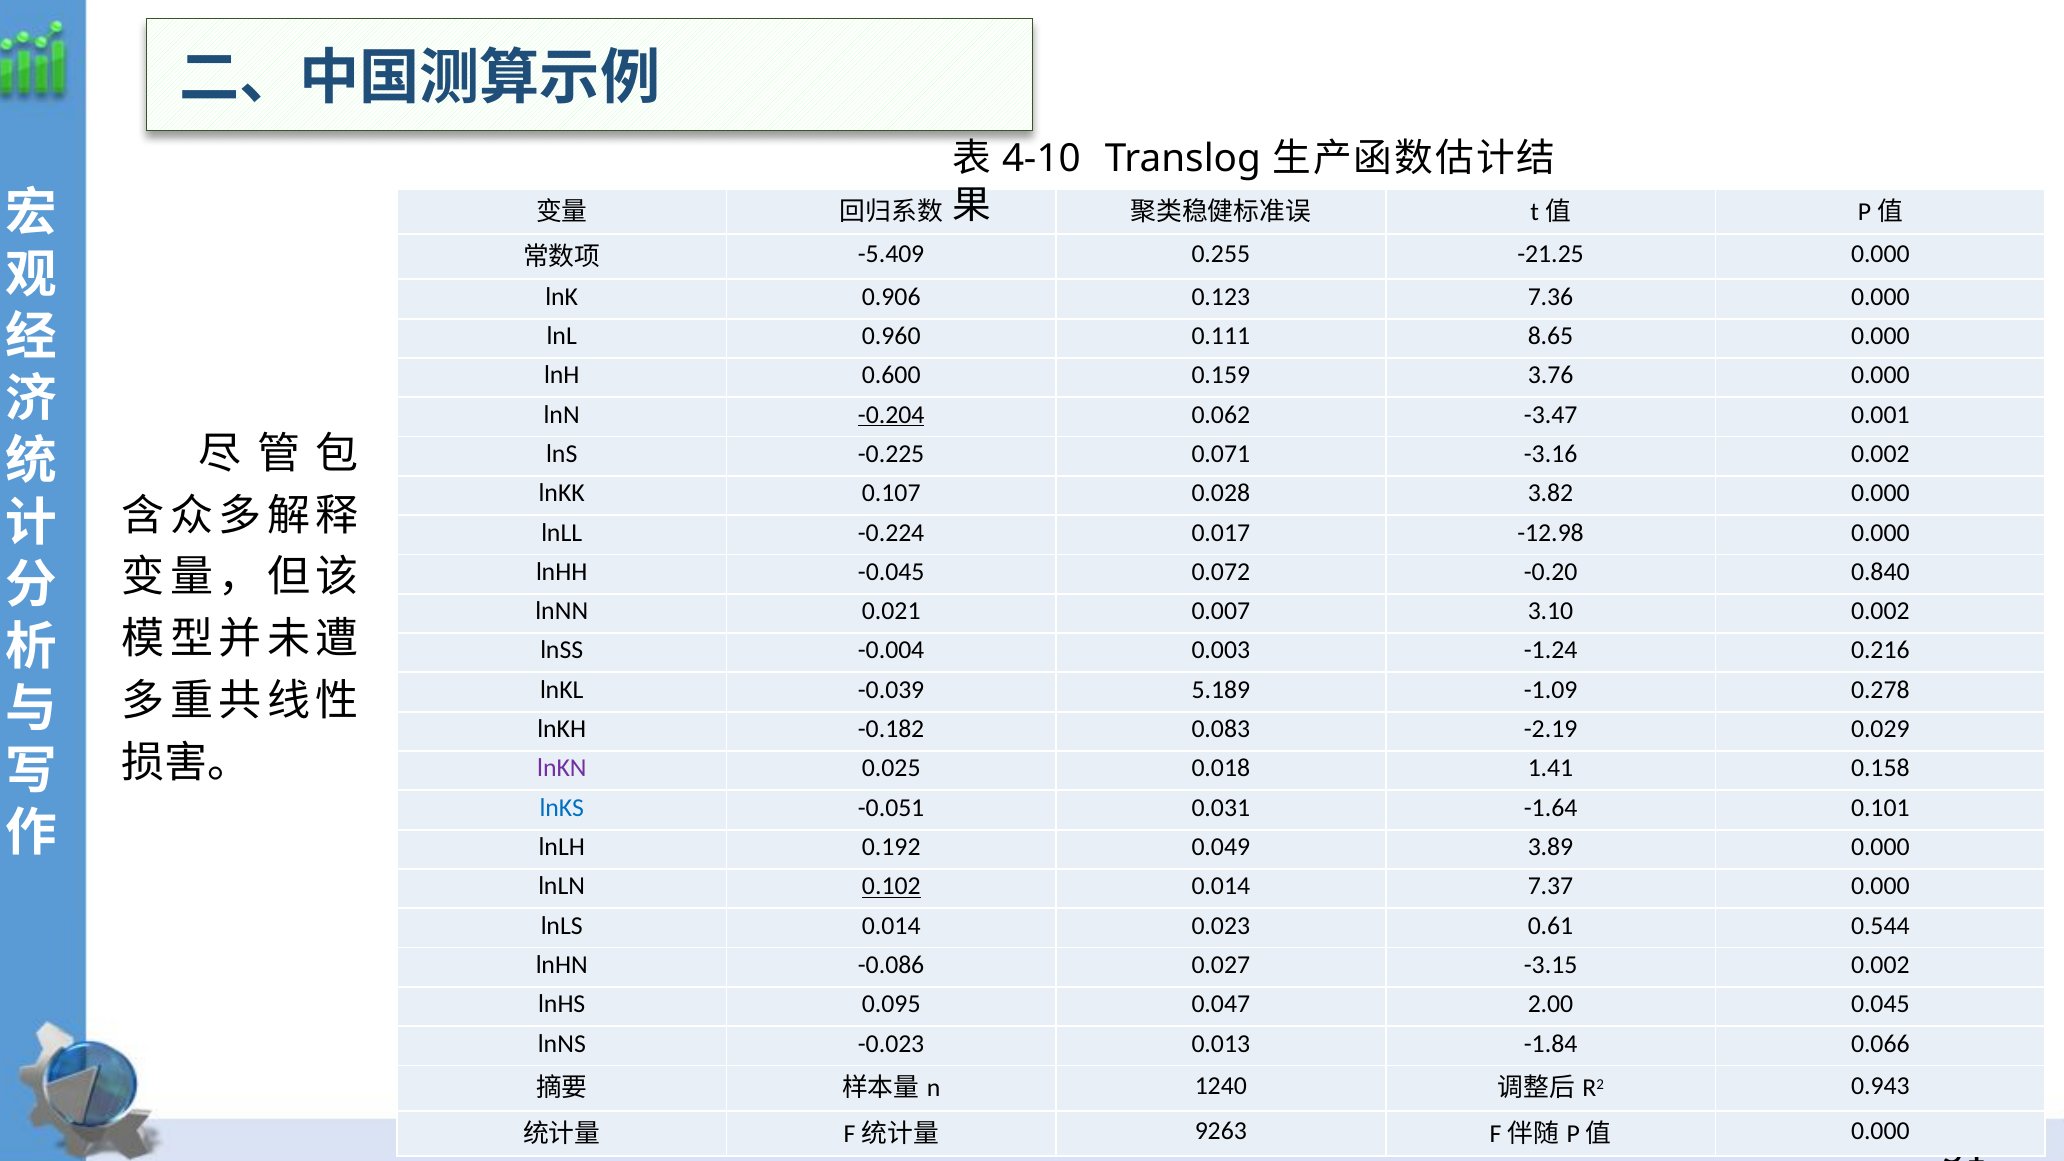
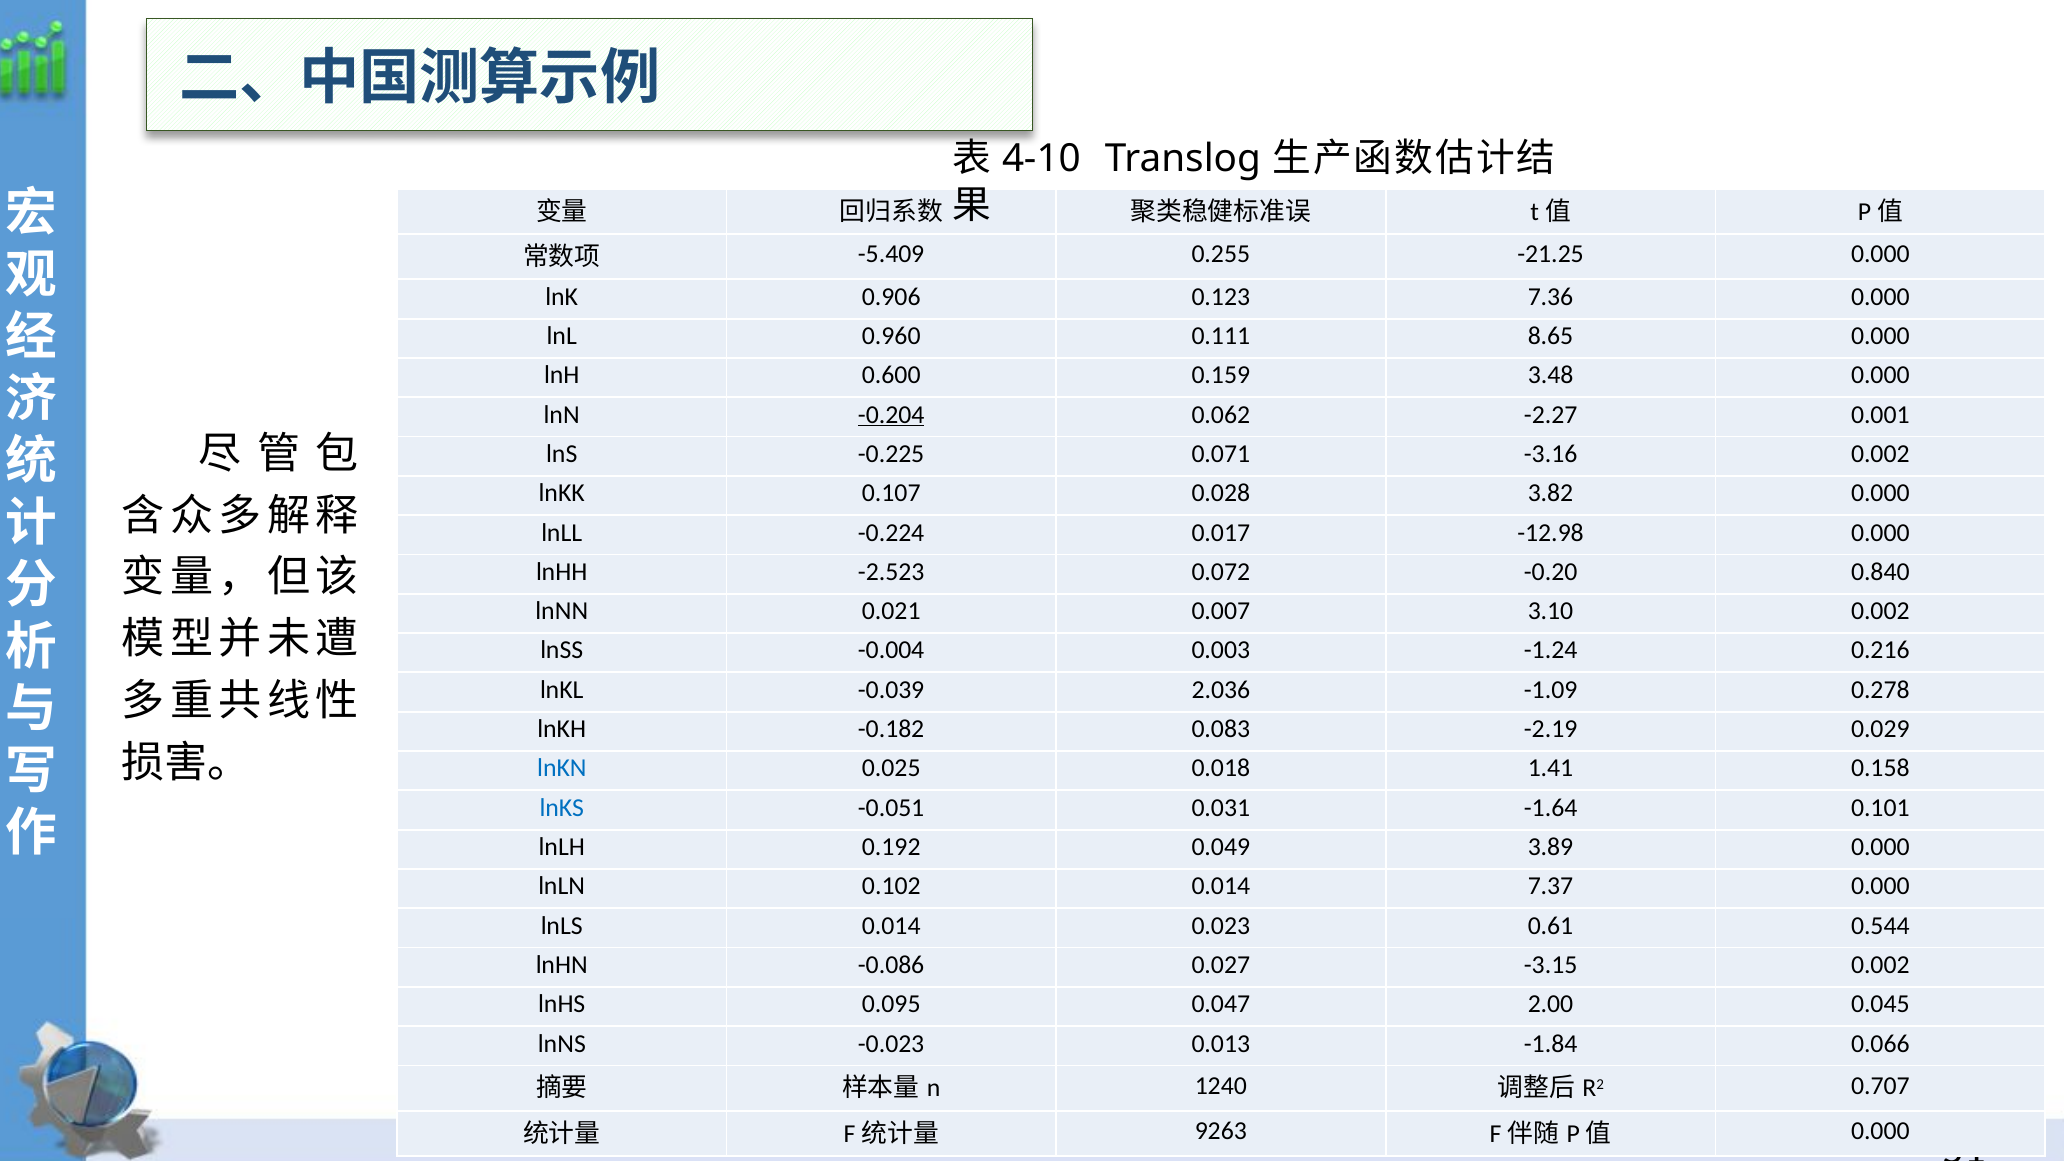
3.76: 3.76 -> 3.48
-3.47: -3.47 -> -2.27
-0.045: -0.045 -> -2.523
5.189: 5.189 -> 2.036
lnKN colour: purple -> blue
0.102 underline: present -> none
0.943: 0.943 -> 0.707
